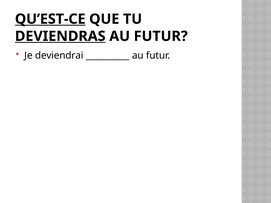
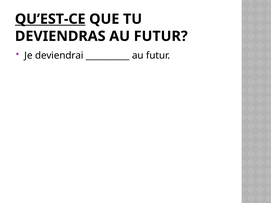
DEVIENDRAS underline: present -> none
